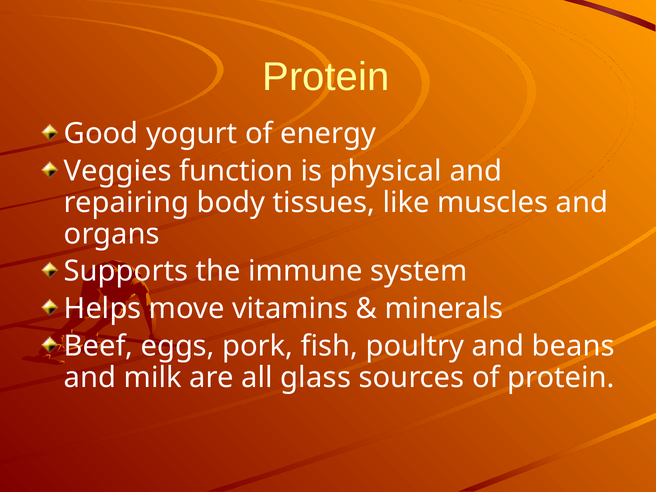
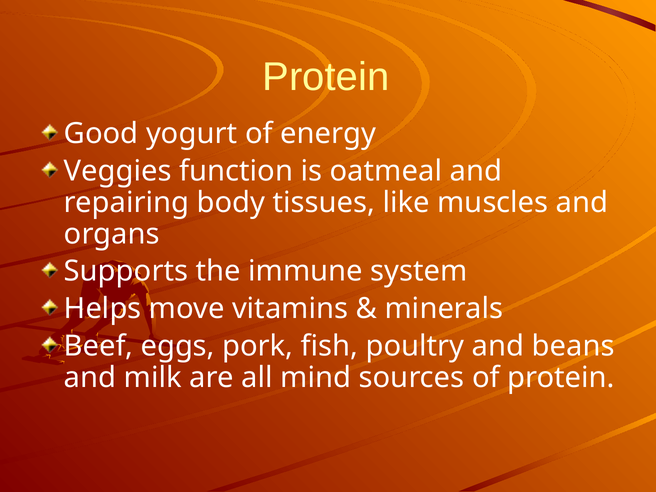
physical: physical -> oatmeal
glass: glass -> mind
